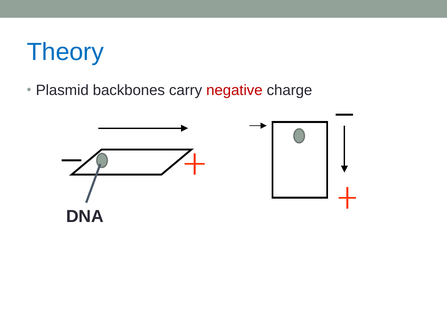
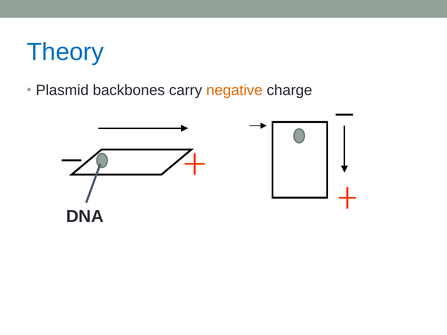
negative colour: red -> orange
